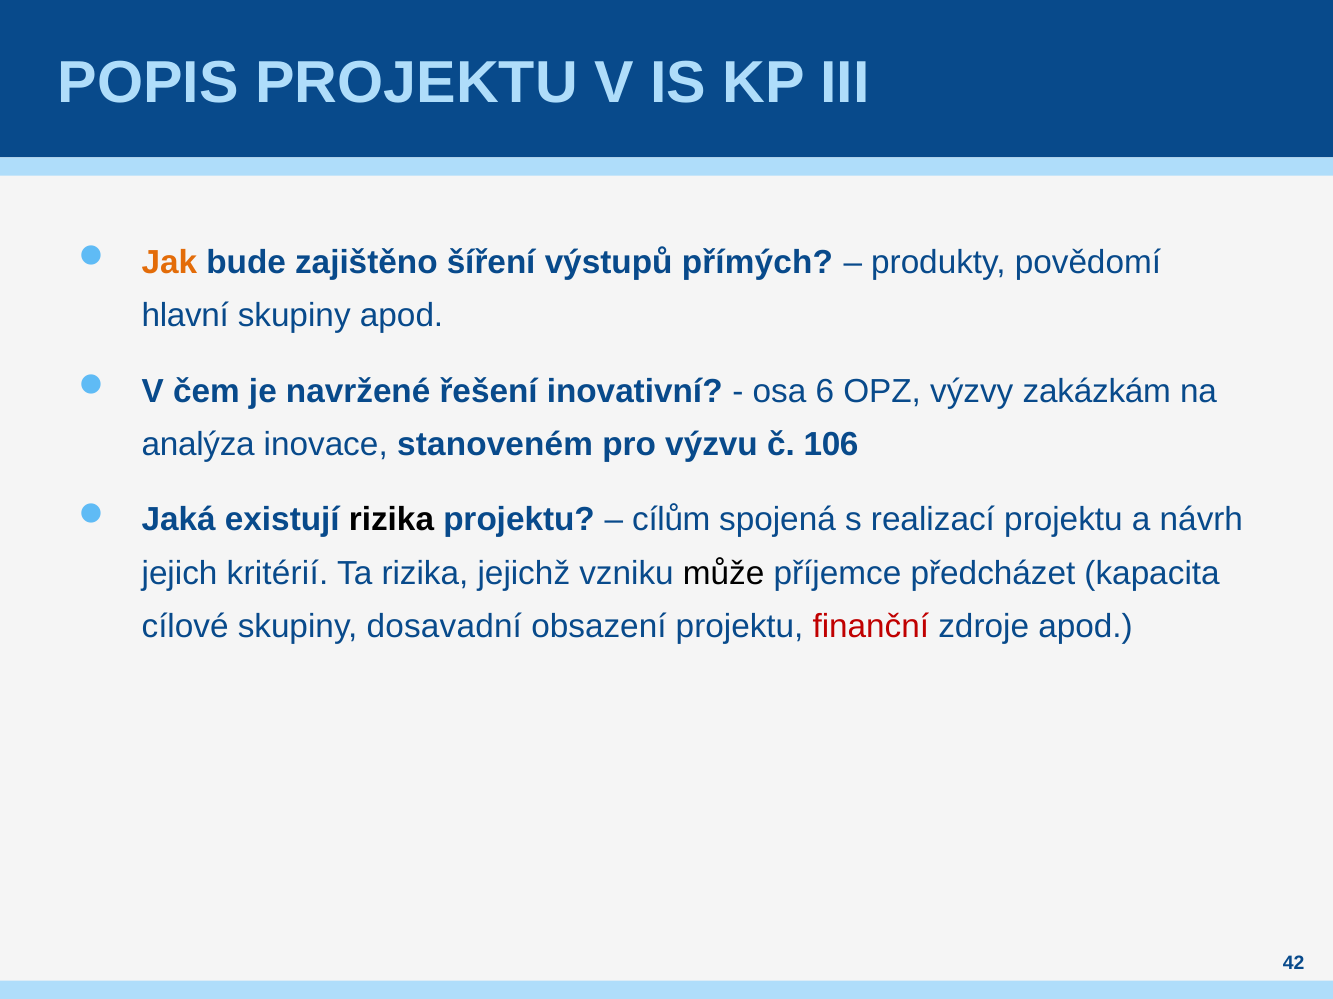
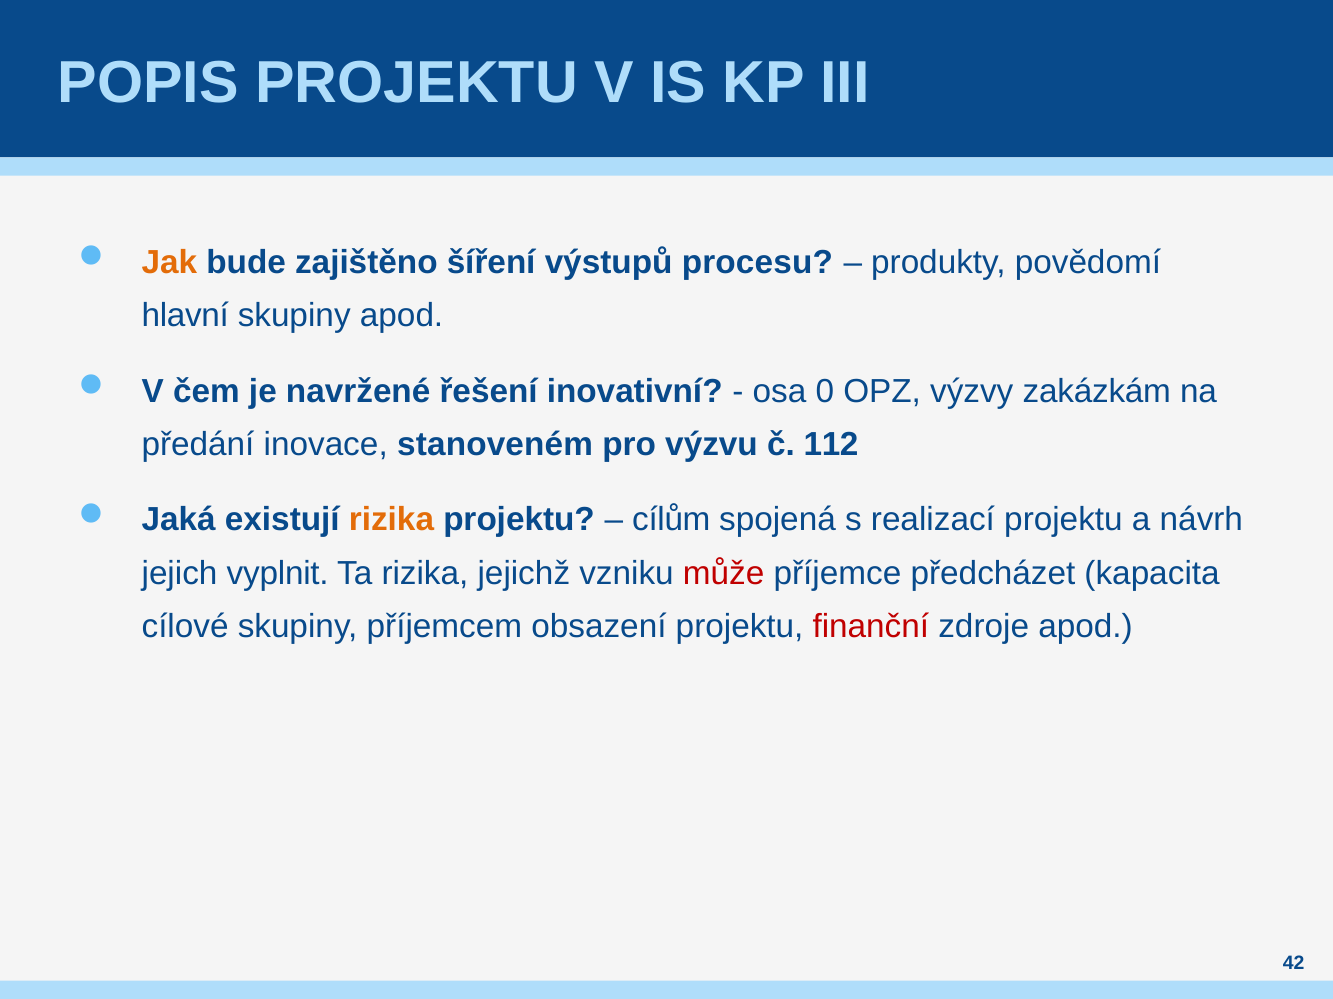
přímých: přímých -> procesu
6: 6 -> 0
analýza: analýza -> předání
106: 106 -> 112
rizika at (391, 520) colour: black -> orange
kritérií: kritérií -> vyplnit
může colour: black -> red
dosavadní: dosavadní -> příjemcem
